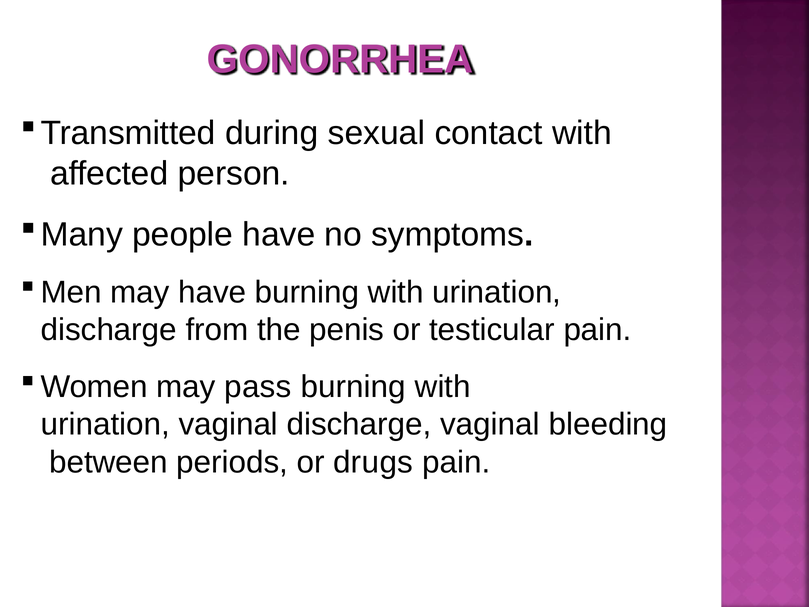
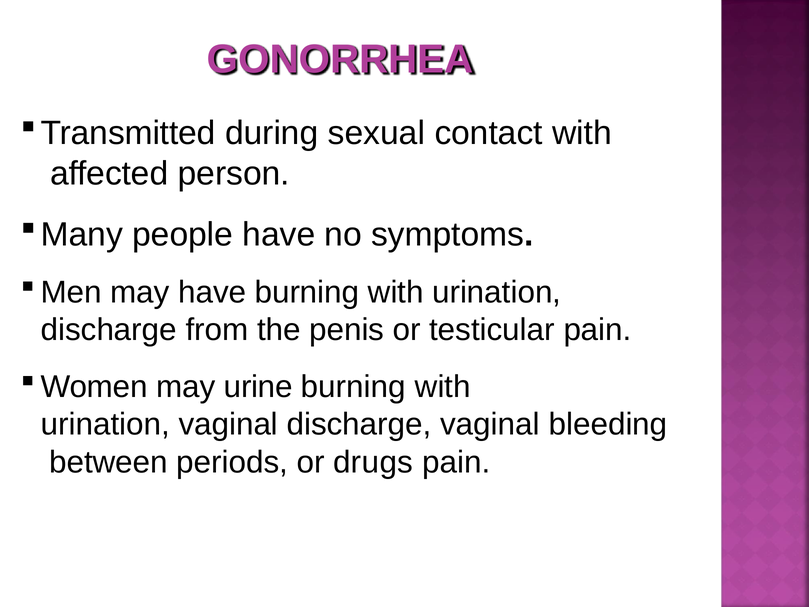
pass: pass -> urine
